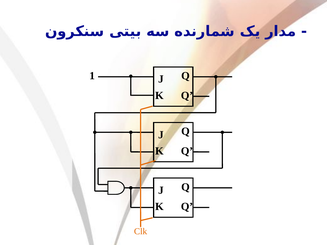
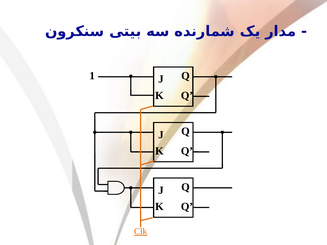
Clk underline: none -> present
